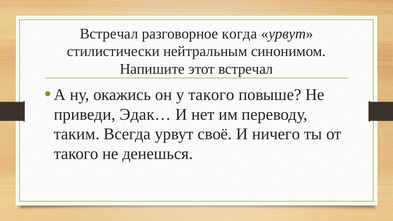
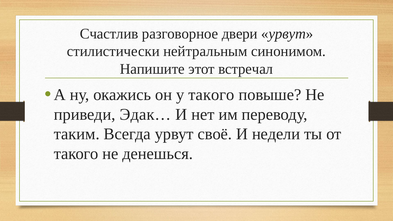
Встречал at (109, 34): Встречал -> Счастлив
когда: когда -> двери
ничего: ничего -> недели
